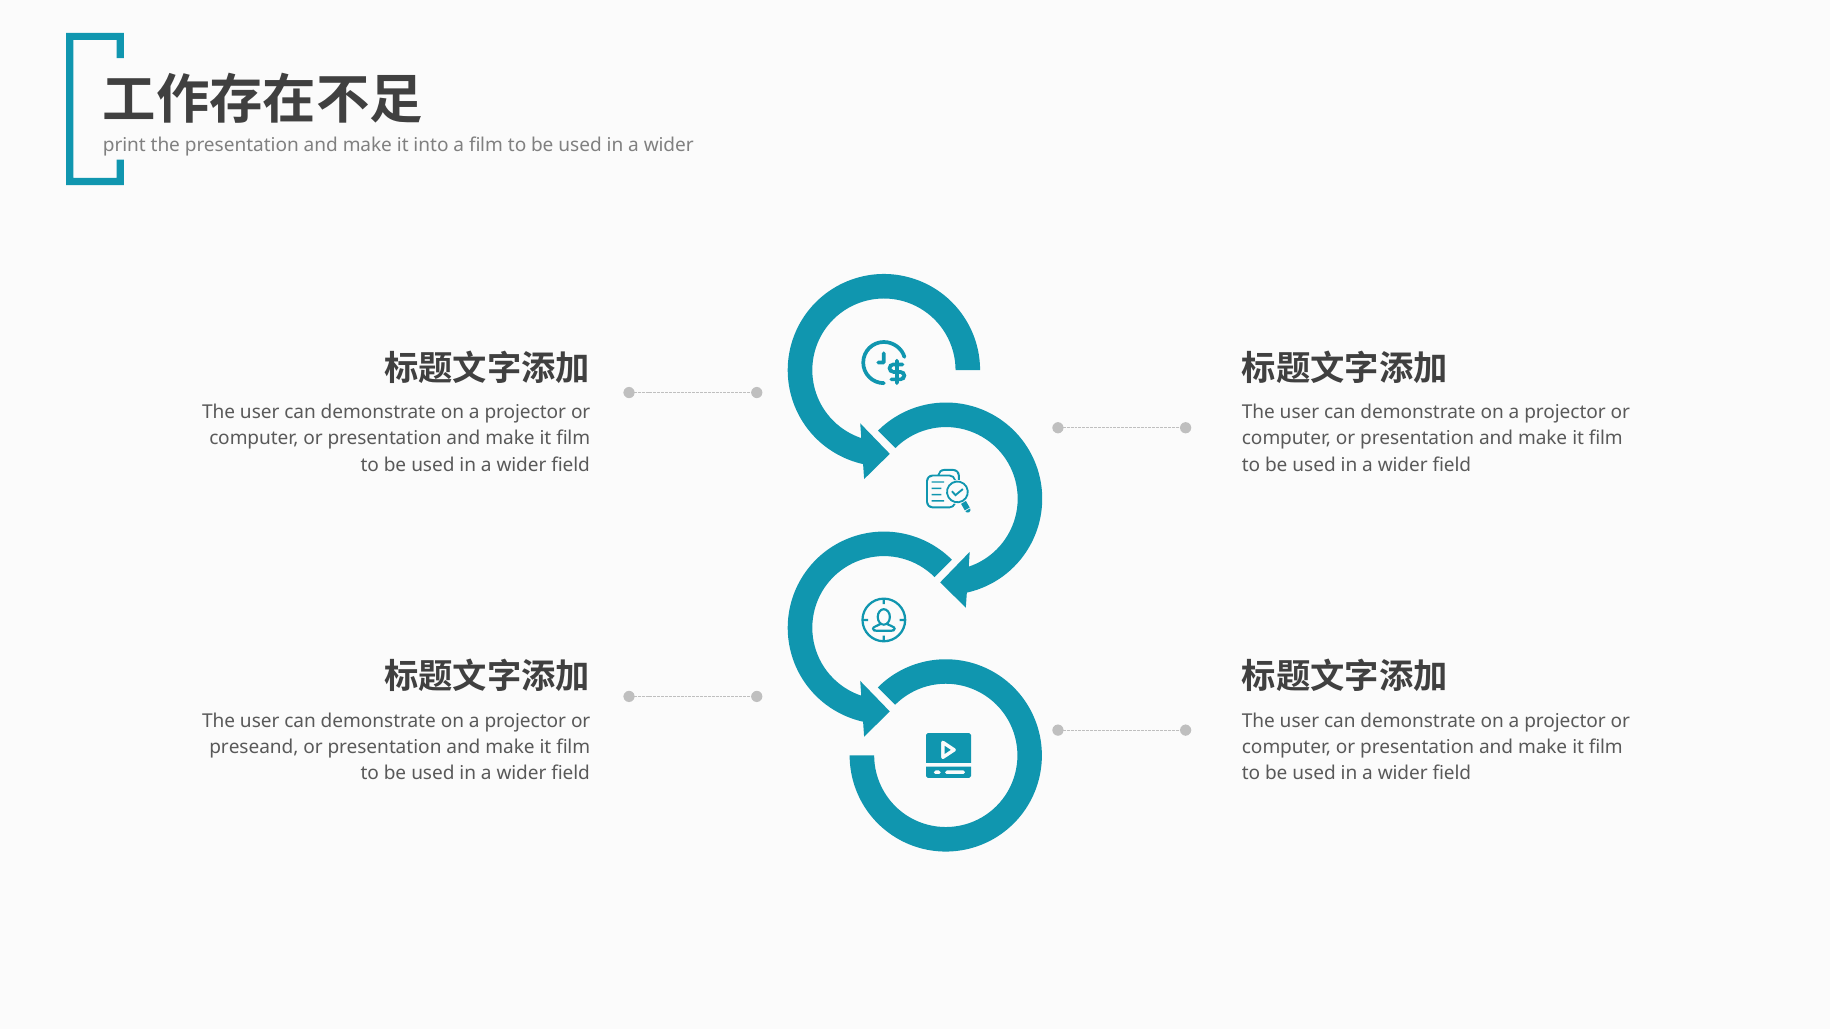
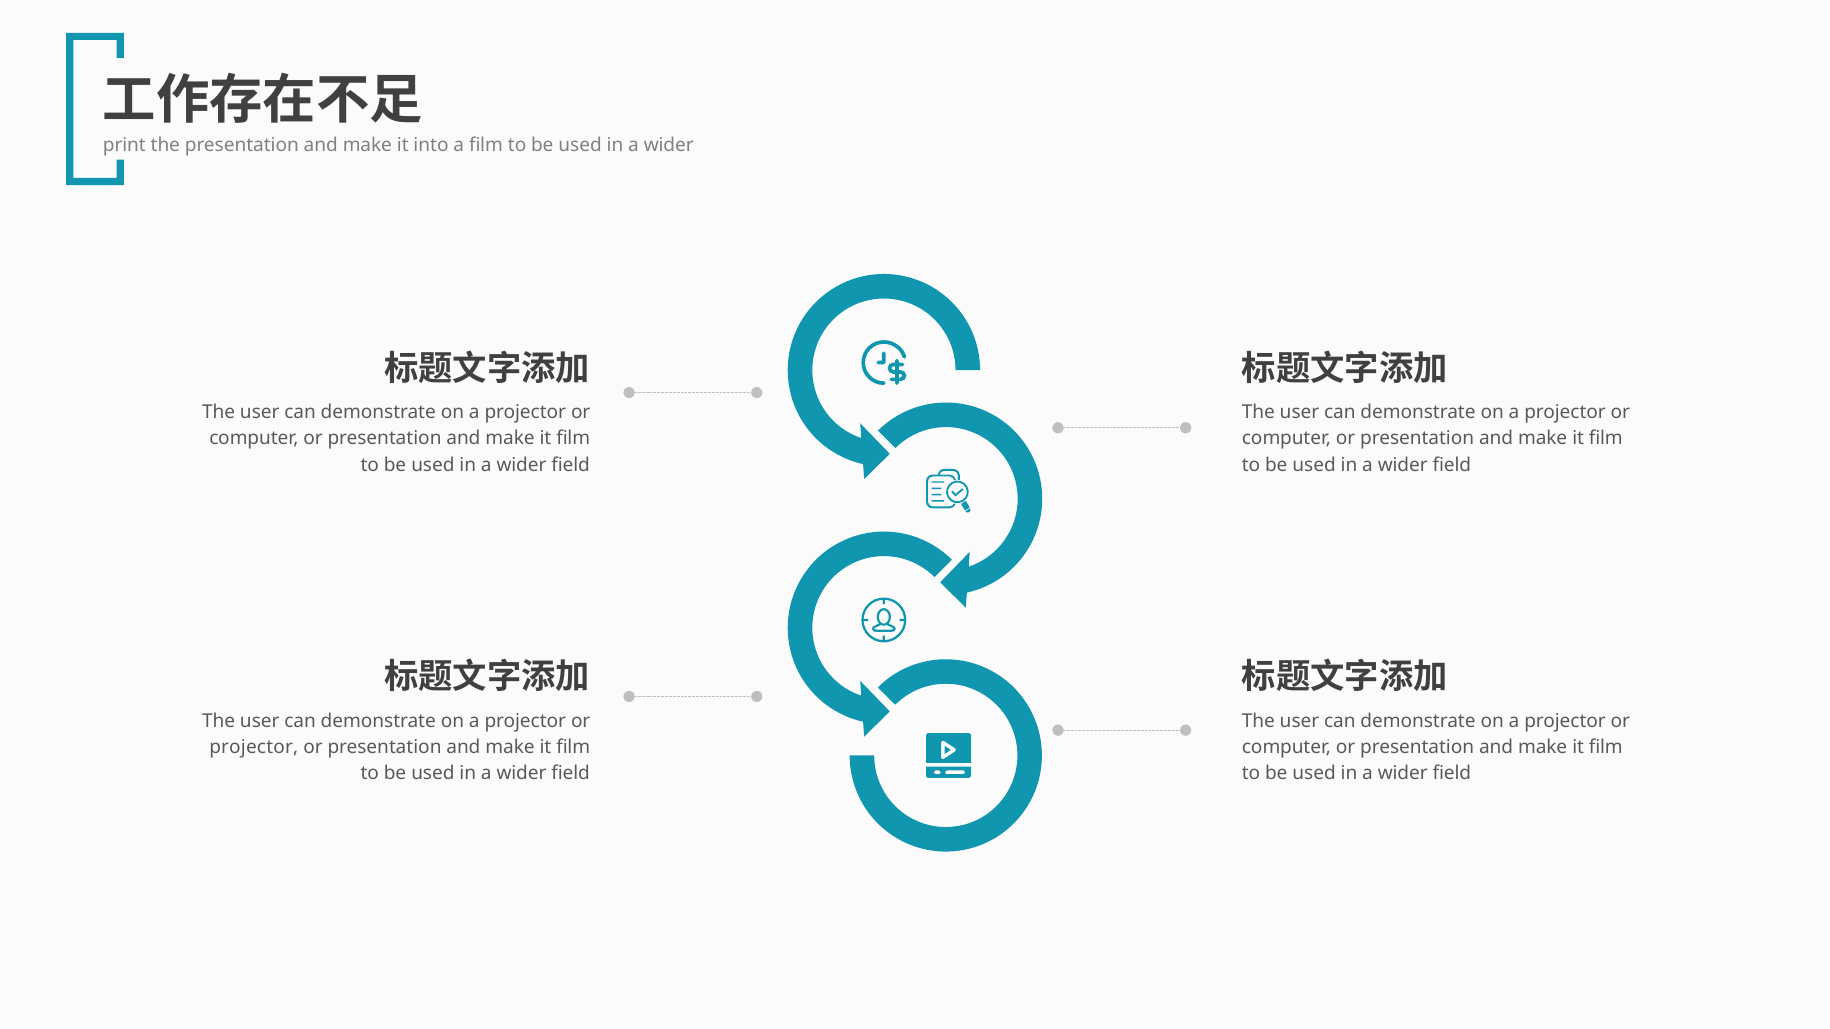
preseand at (254, 747): preseand -> projector
